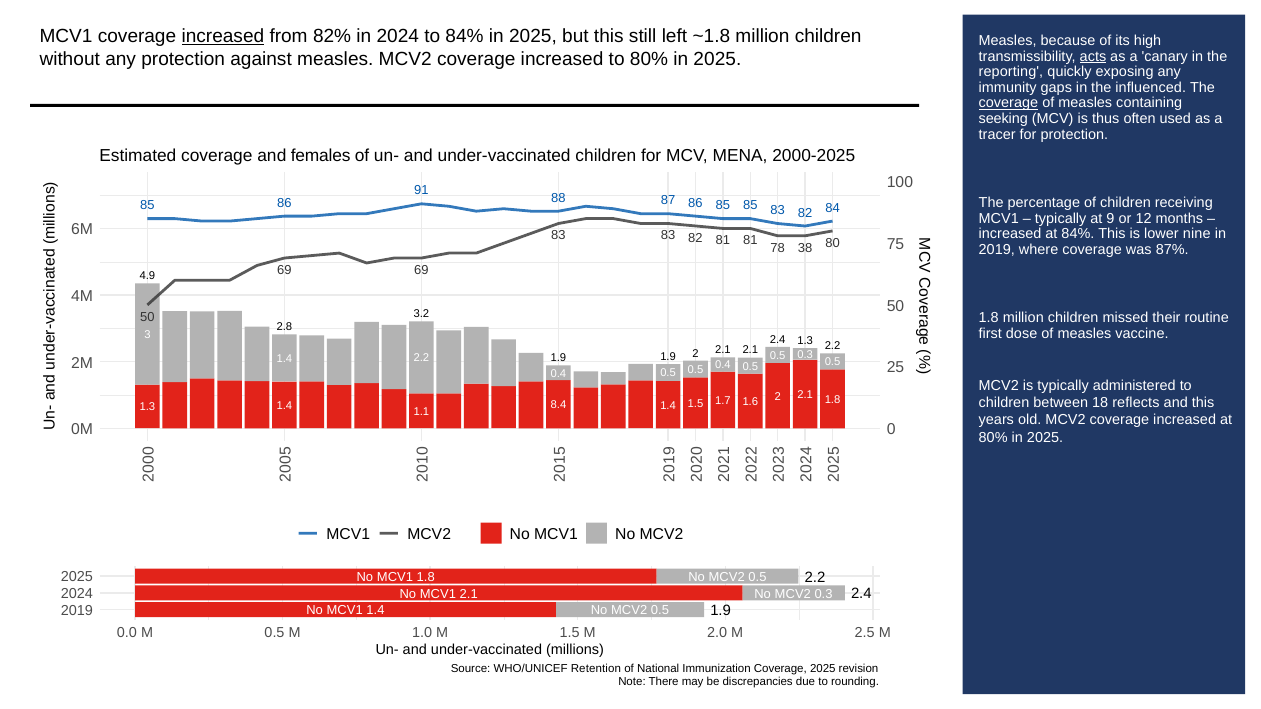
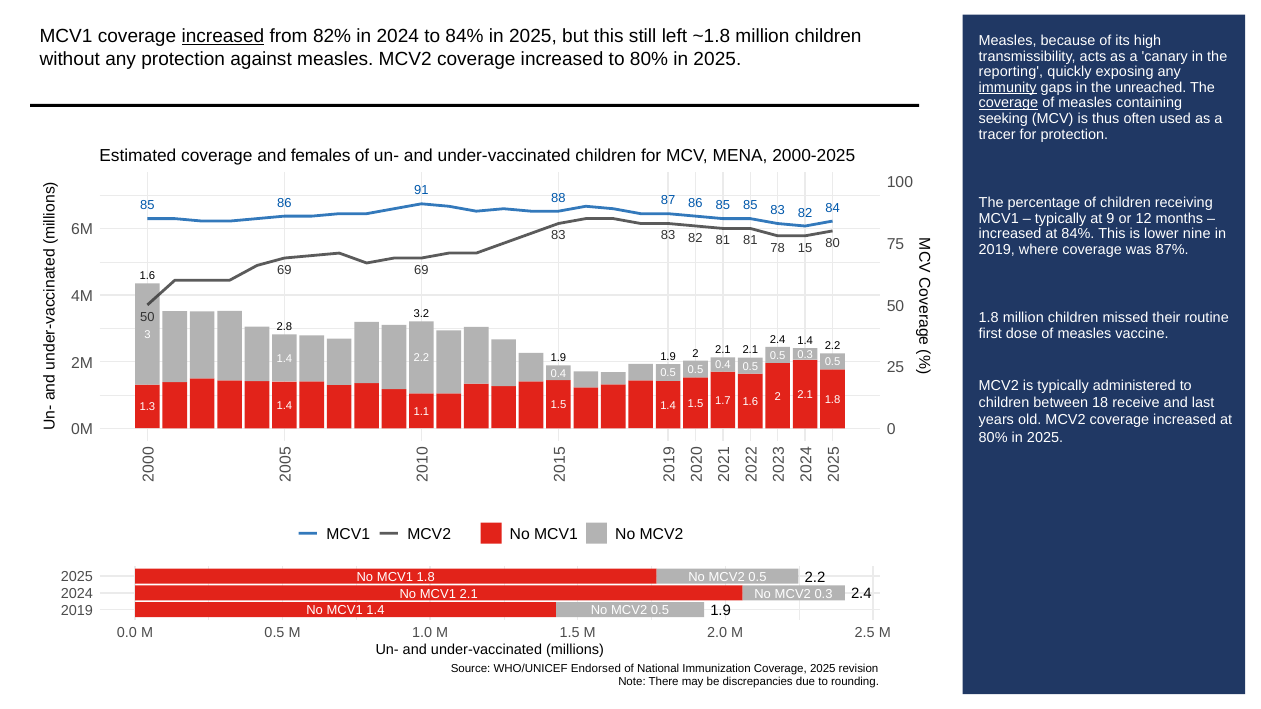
acts underline: present -> none
immunity underline: none -> present
influenced: influenced -> unreached
38: 38 -> 15
4.9 at (147, 276): 4.9 -> 1.6
2.4 1.3: 1.3 -> 1.4
reflects: reflects -> receive
and this: this -> last
8.4 at (558, 405): 8.4 -> 1.5
Retention: Retention -> Endorsed
